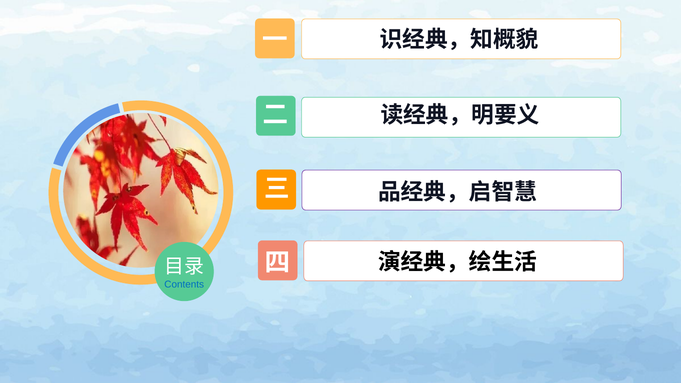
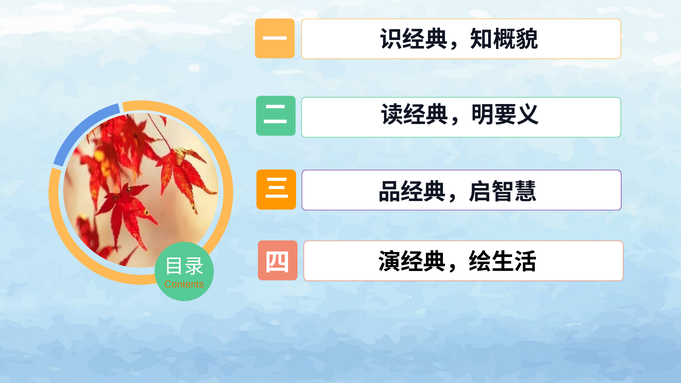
Contents colour: blue -> orange
